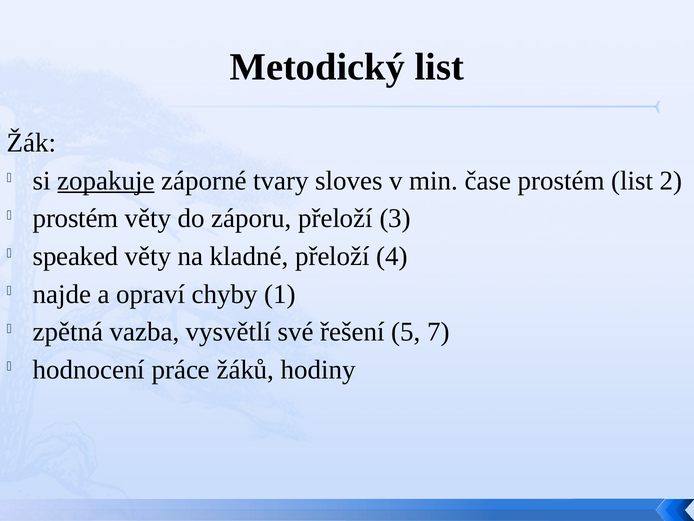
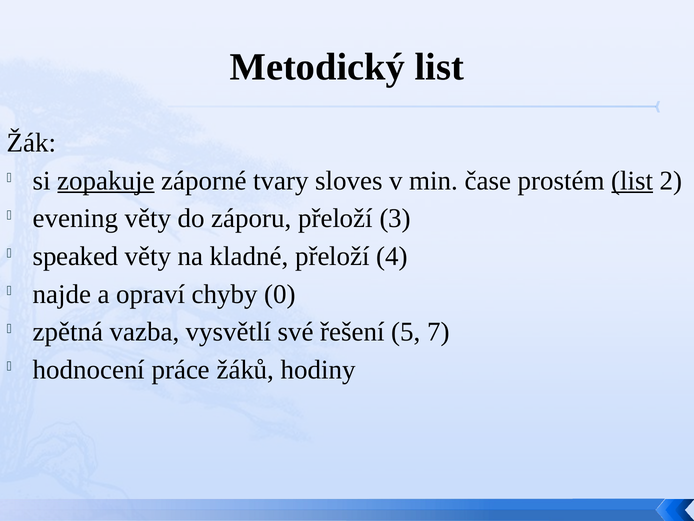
list at (632, 181) underline: none -> present
prostém at (76, 218): prostém -> evening
1: 1 -> 0
